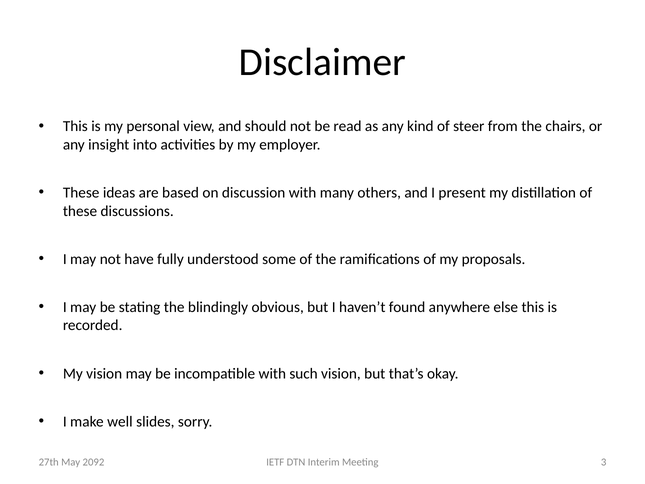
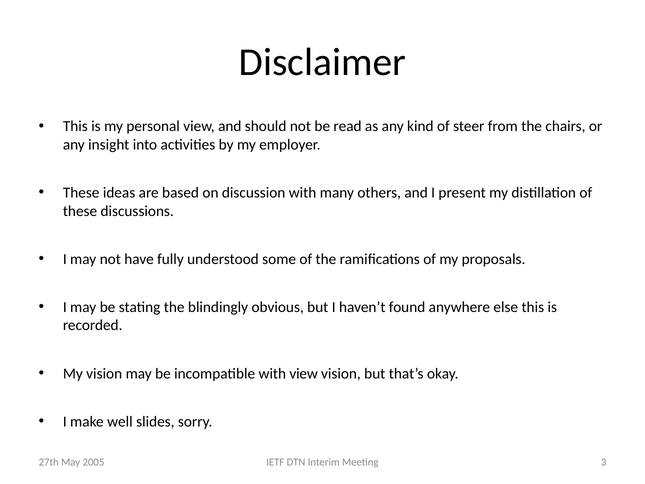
with such: such -> view
2092: 2092 -> 2005
